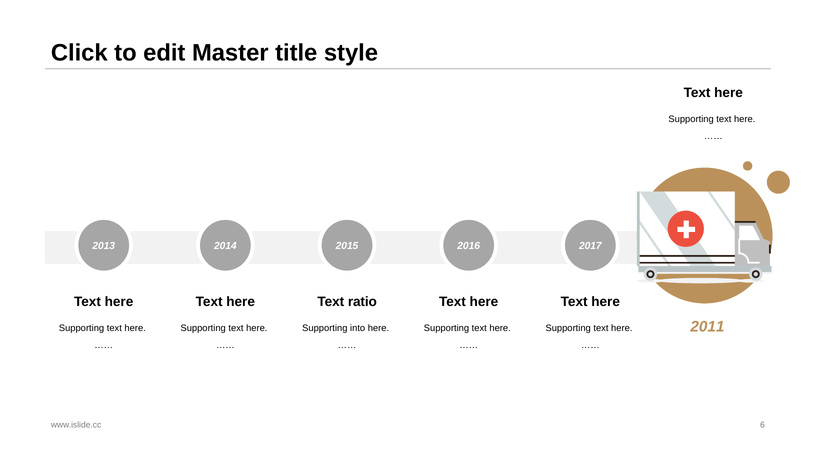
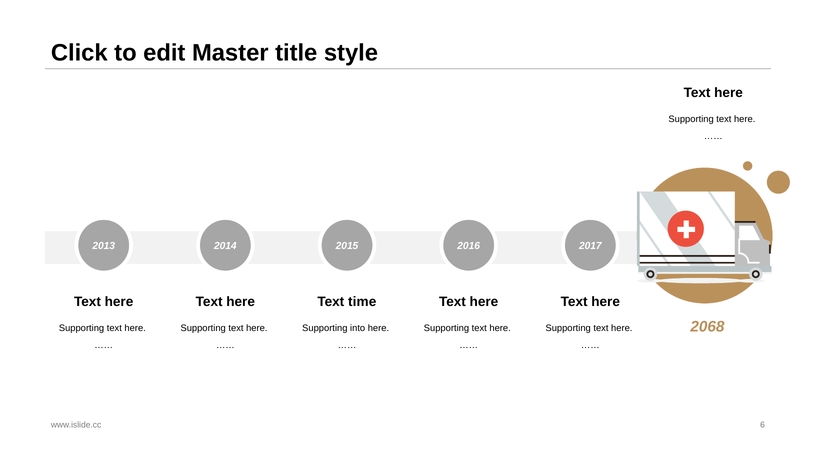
ratio: ratio -> time
2011: 2011 -> 2068
